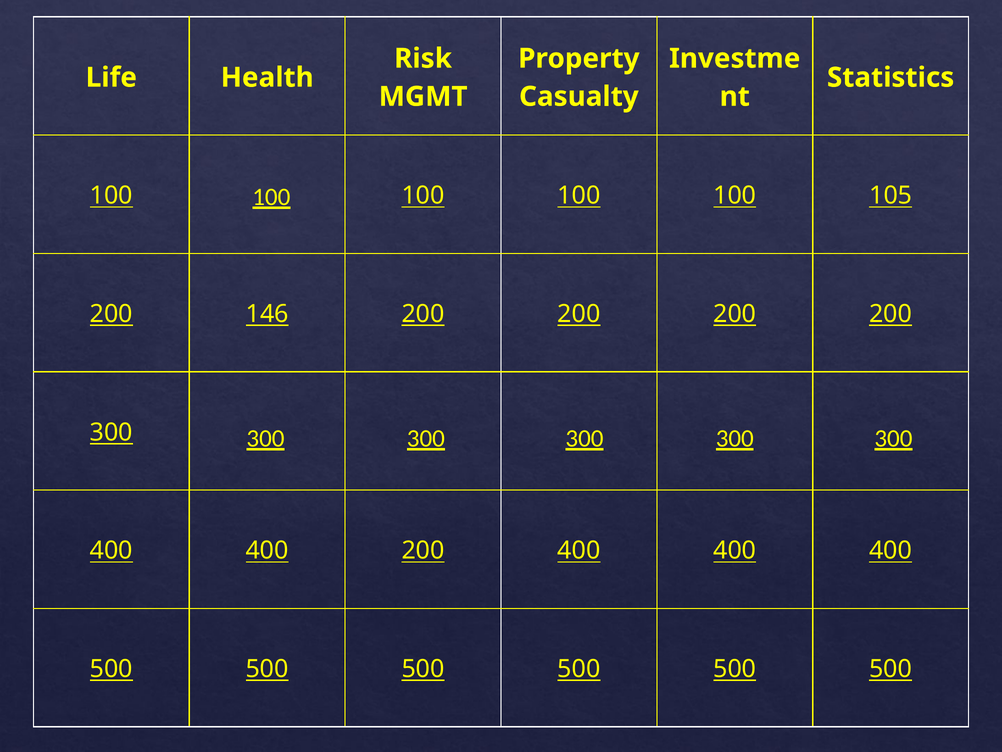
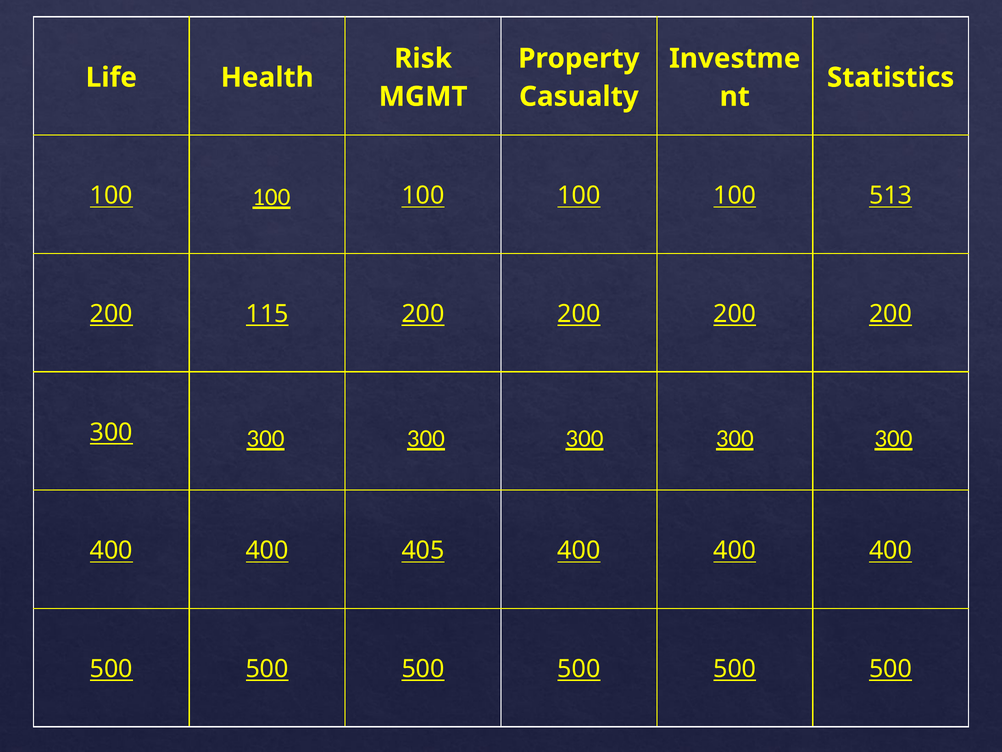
105: 105 -> 513
146: 146 -> 115
400 200: 200 -> 405
